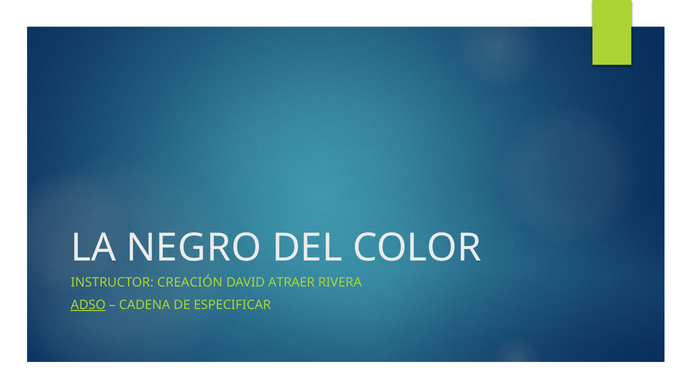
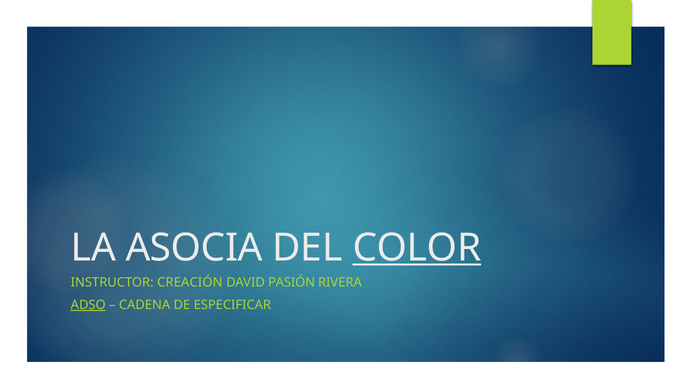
NEGRO: NEGRO -> ASOCIA
COLOR underline: none -> present
ATRAER: ATRAER -> PASIÓN
